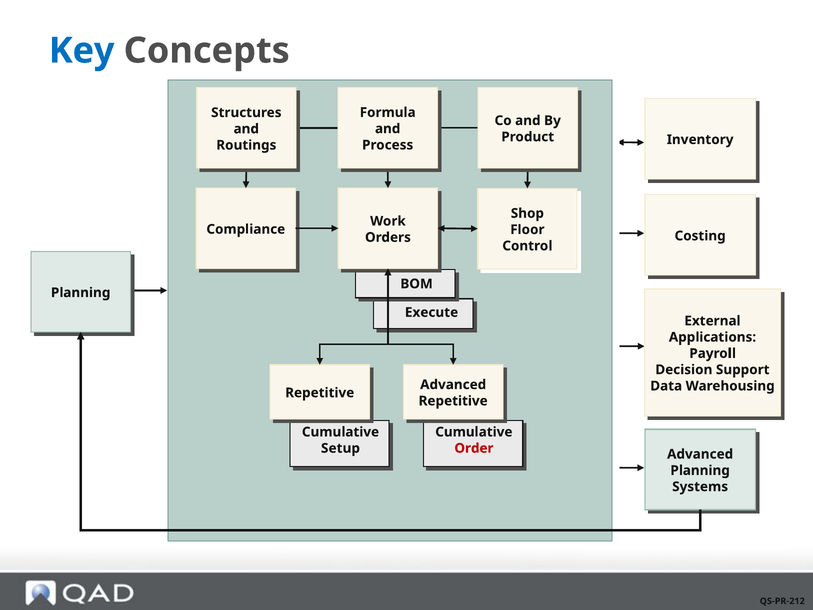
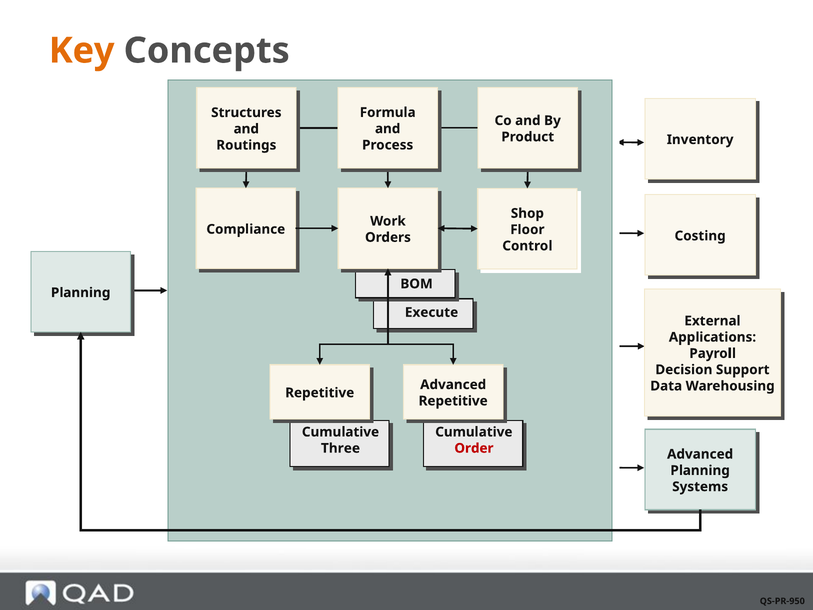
Key colour: blue -> orange
Setup: Setup -> Three
QS-PR-212: QS-PR-212 -> QS-PR-950
